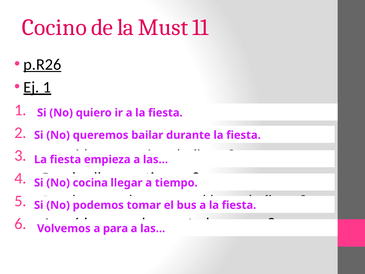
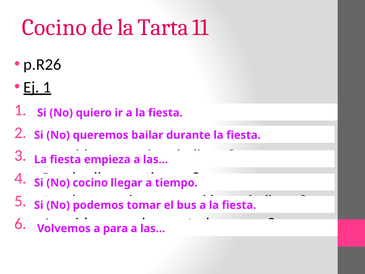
Must: Must -> Tarta
p.R26 underline: present -> none
cocina at (90, 183): cocina -> cocino
